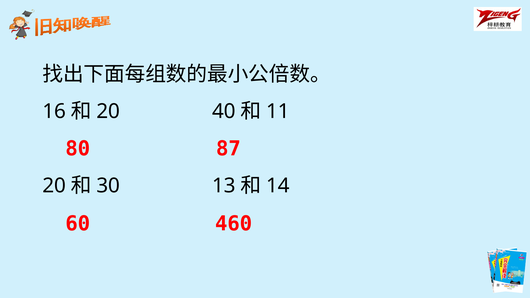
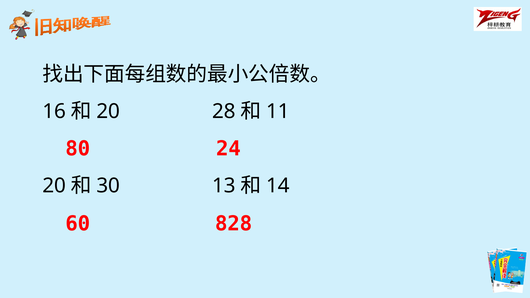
40: 40 -> 28
87: 87 -> 24
460: 460 -> 828
